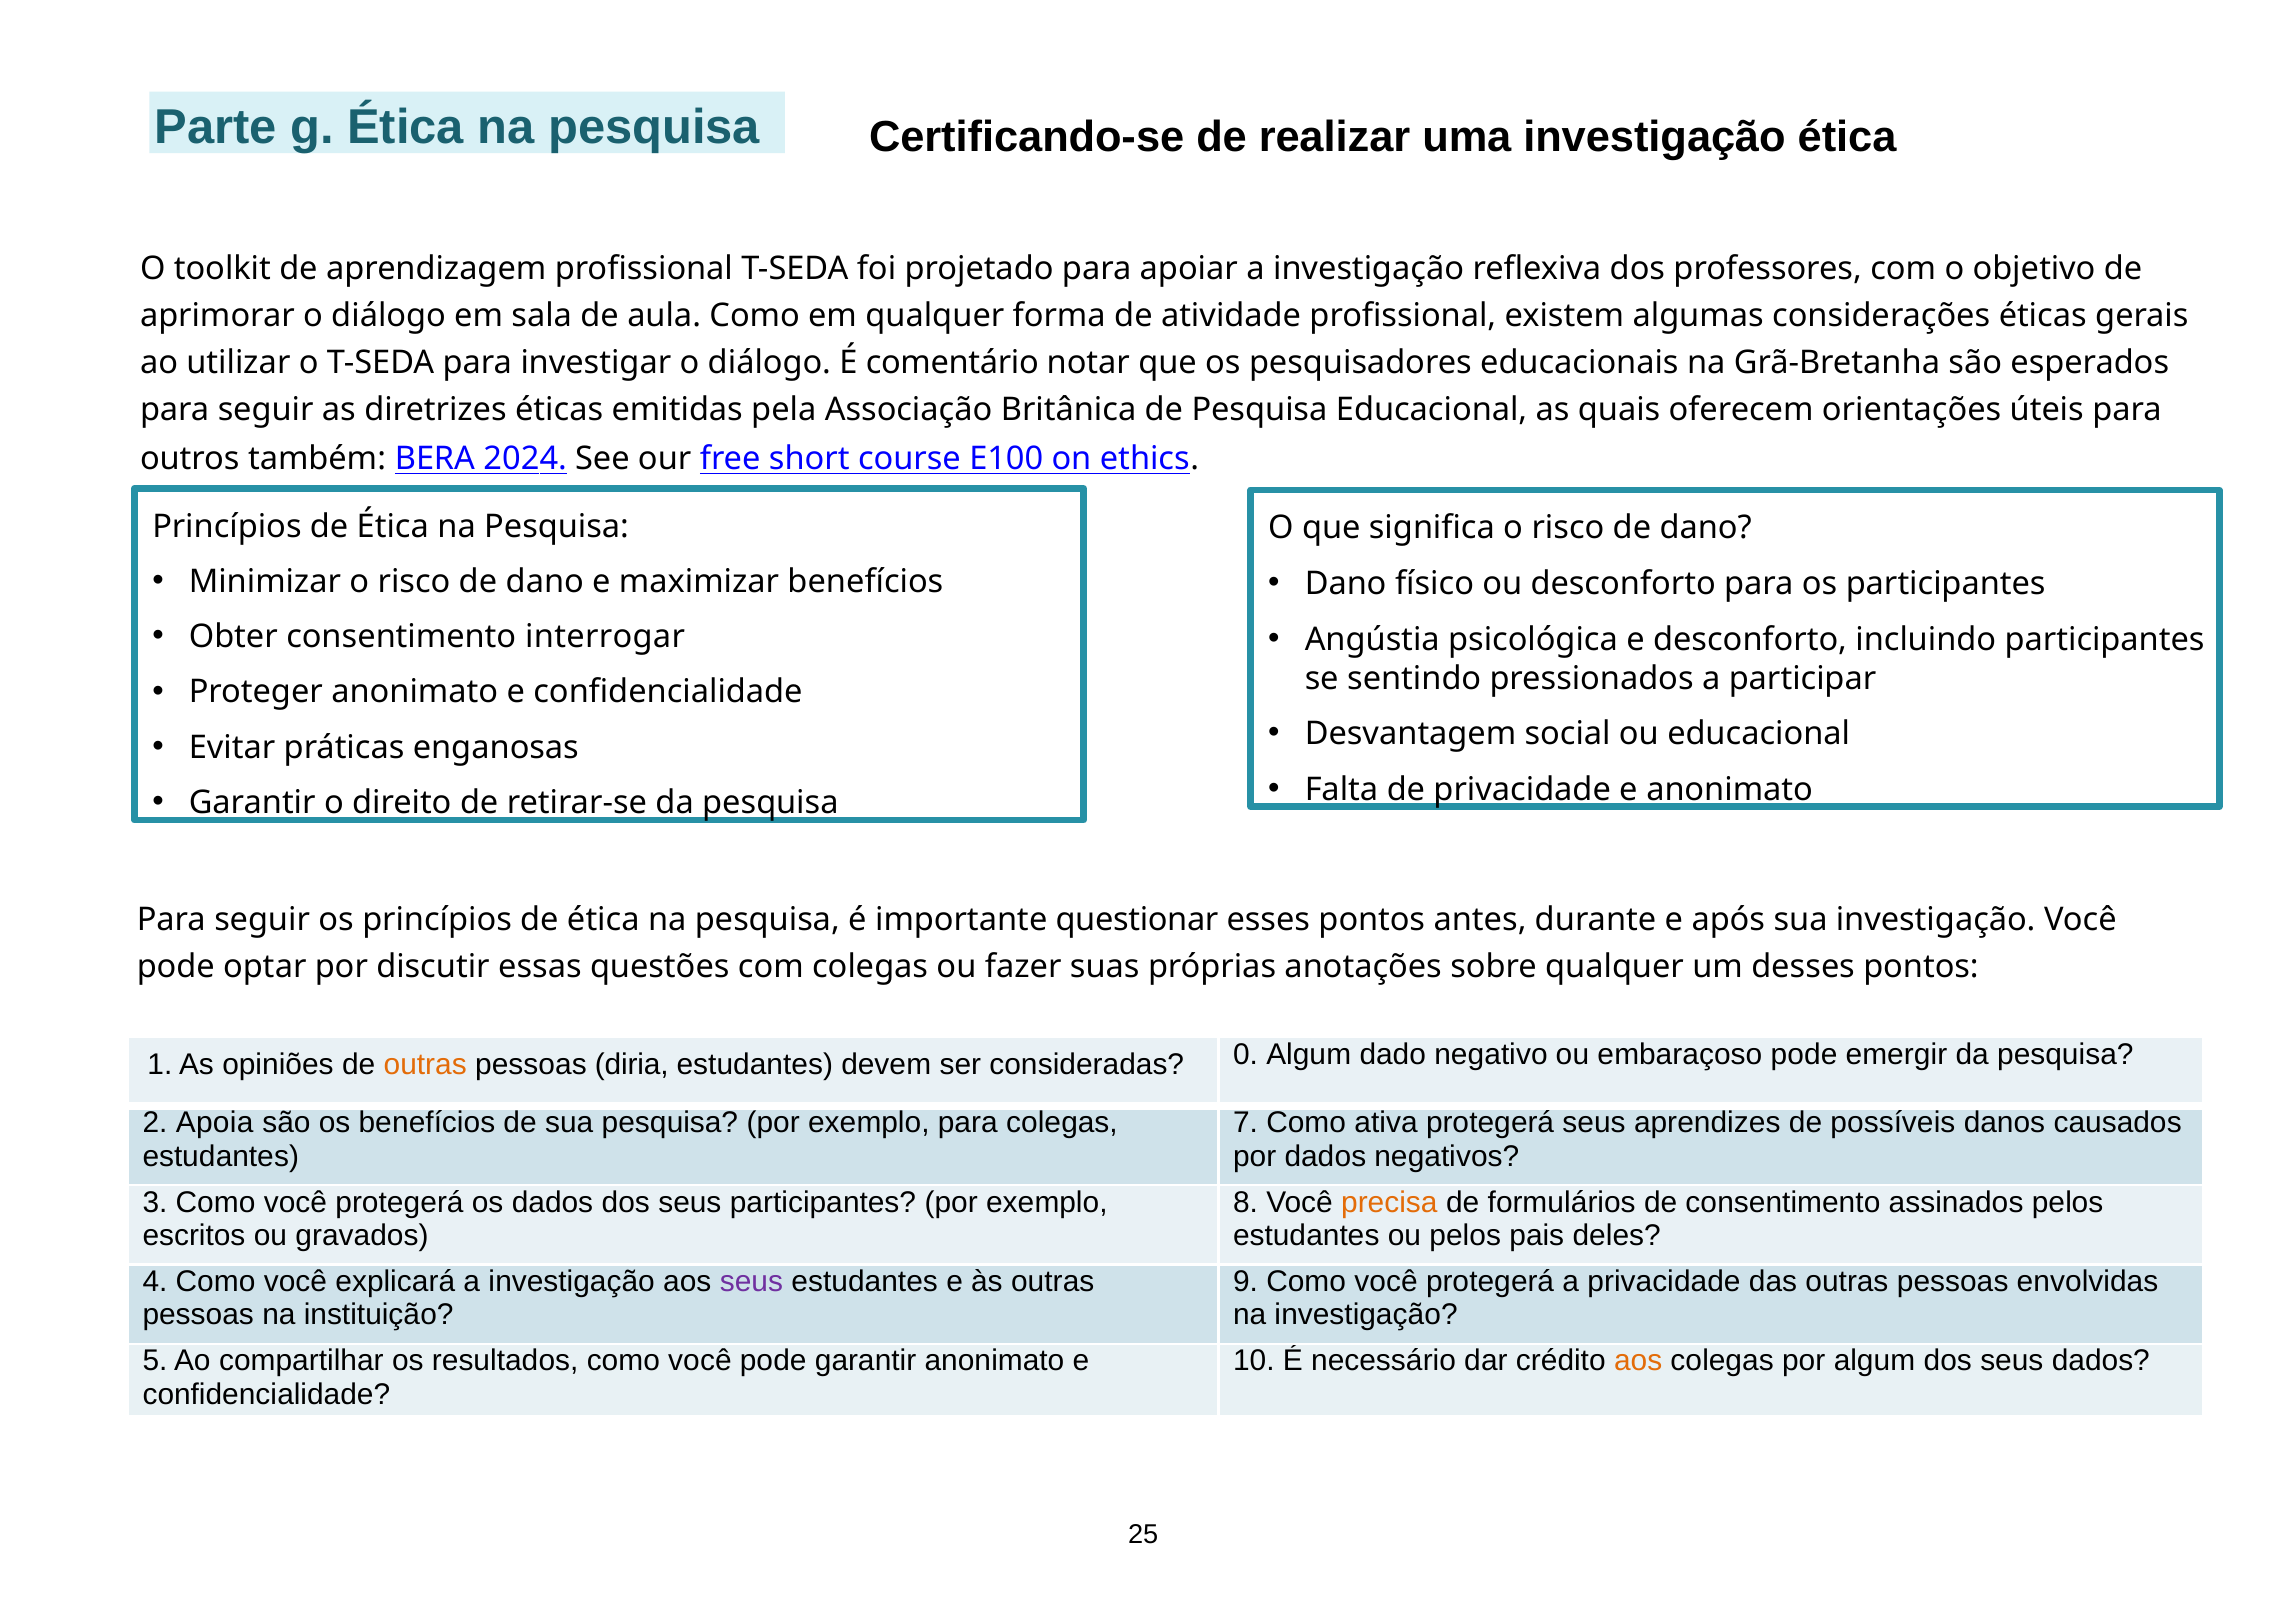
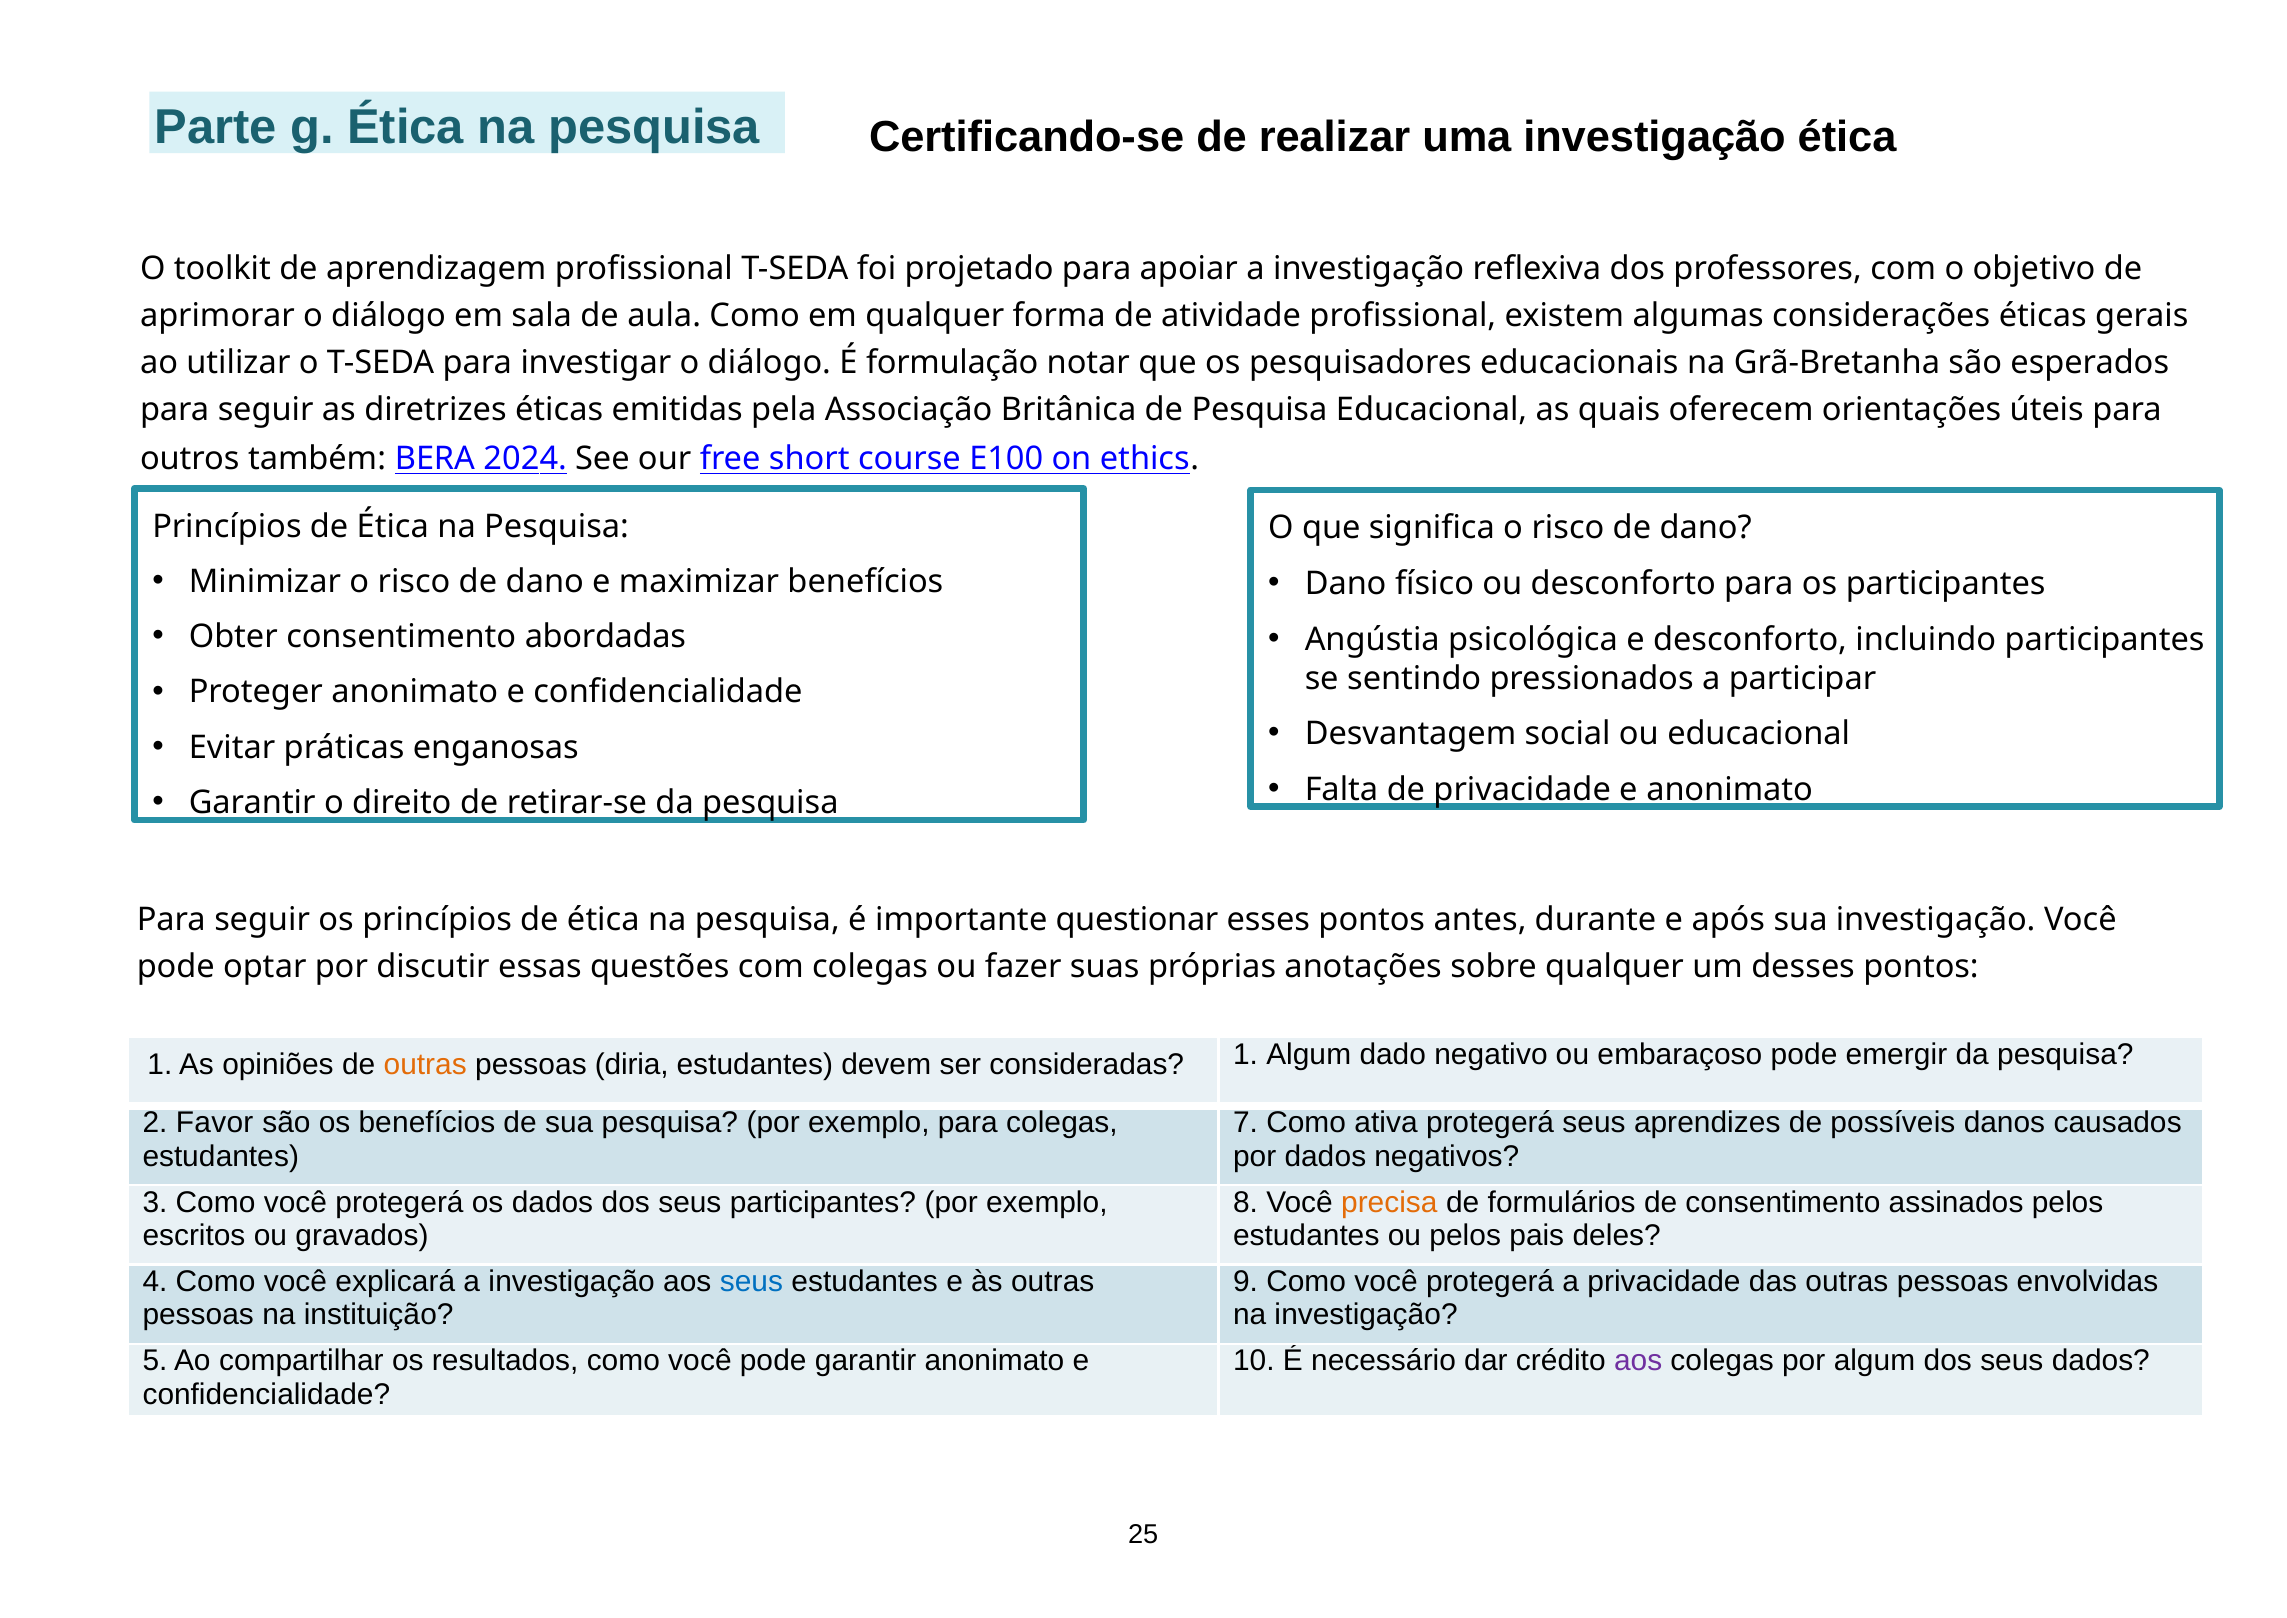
comentário: comentário -> formulação
interrogar: interrogar -> abordadas
consideradas 0: 0 -> 1
Apoia: Apoia -> Favor
seus at (751, 1281) colour: purple -> blue
aos at (1638, 1361) colour: orange -> purple
